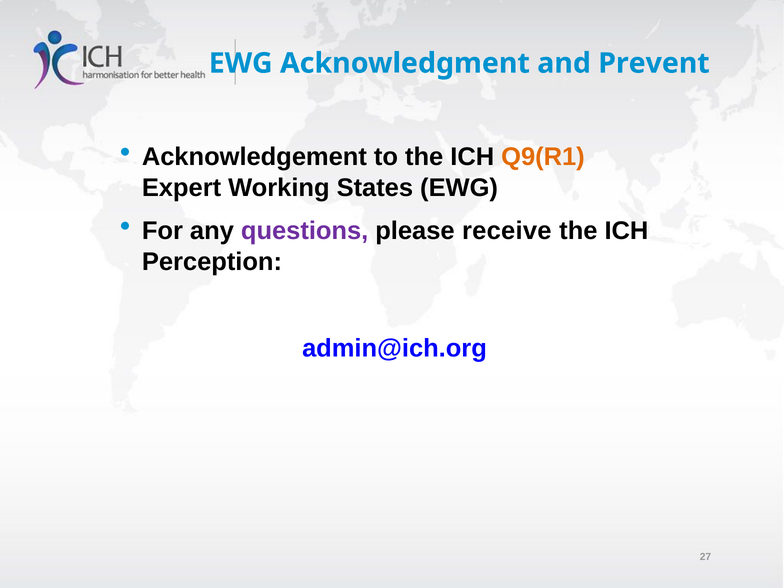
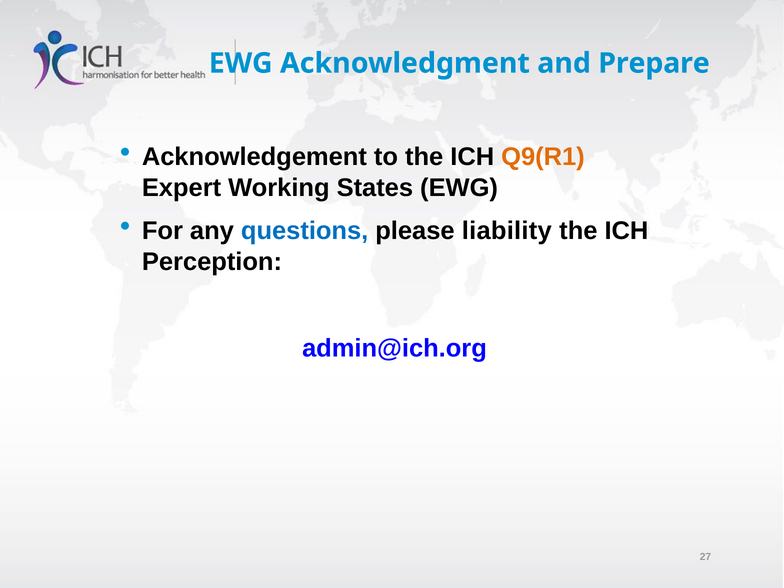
Prevent: Prevent -> Prepare
questions colour: purple -> blue
receive: receive -> liability
